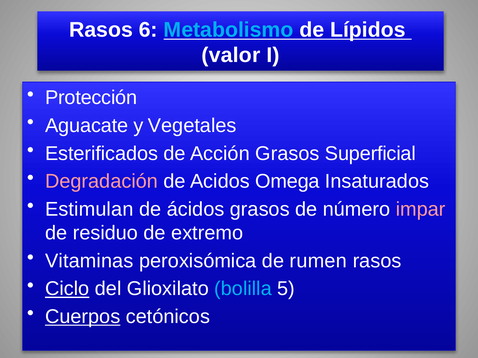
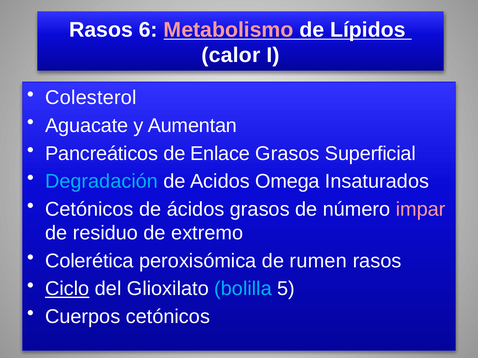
Metabolismo colour: light blue -> pink
valor: valor -> calor
Protección: Protección -> Colesterol
Vegetales: Vegetales -> Aumentan
Esterificados: Esterificados -> Pancreáticos
Acción: Acción -> Enlace
Degradación colour: pink -> light blue
Estimulan at (89, 209): Estimulan -> Cetónicos
Vitaminas: Vitaminas -> Colerética
Cuerpos underline: present -> none
